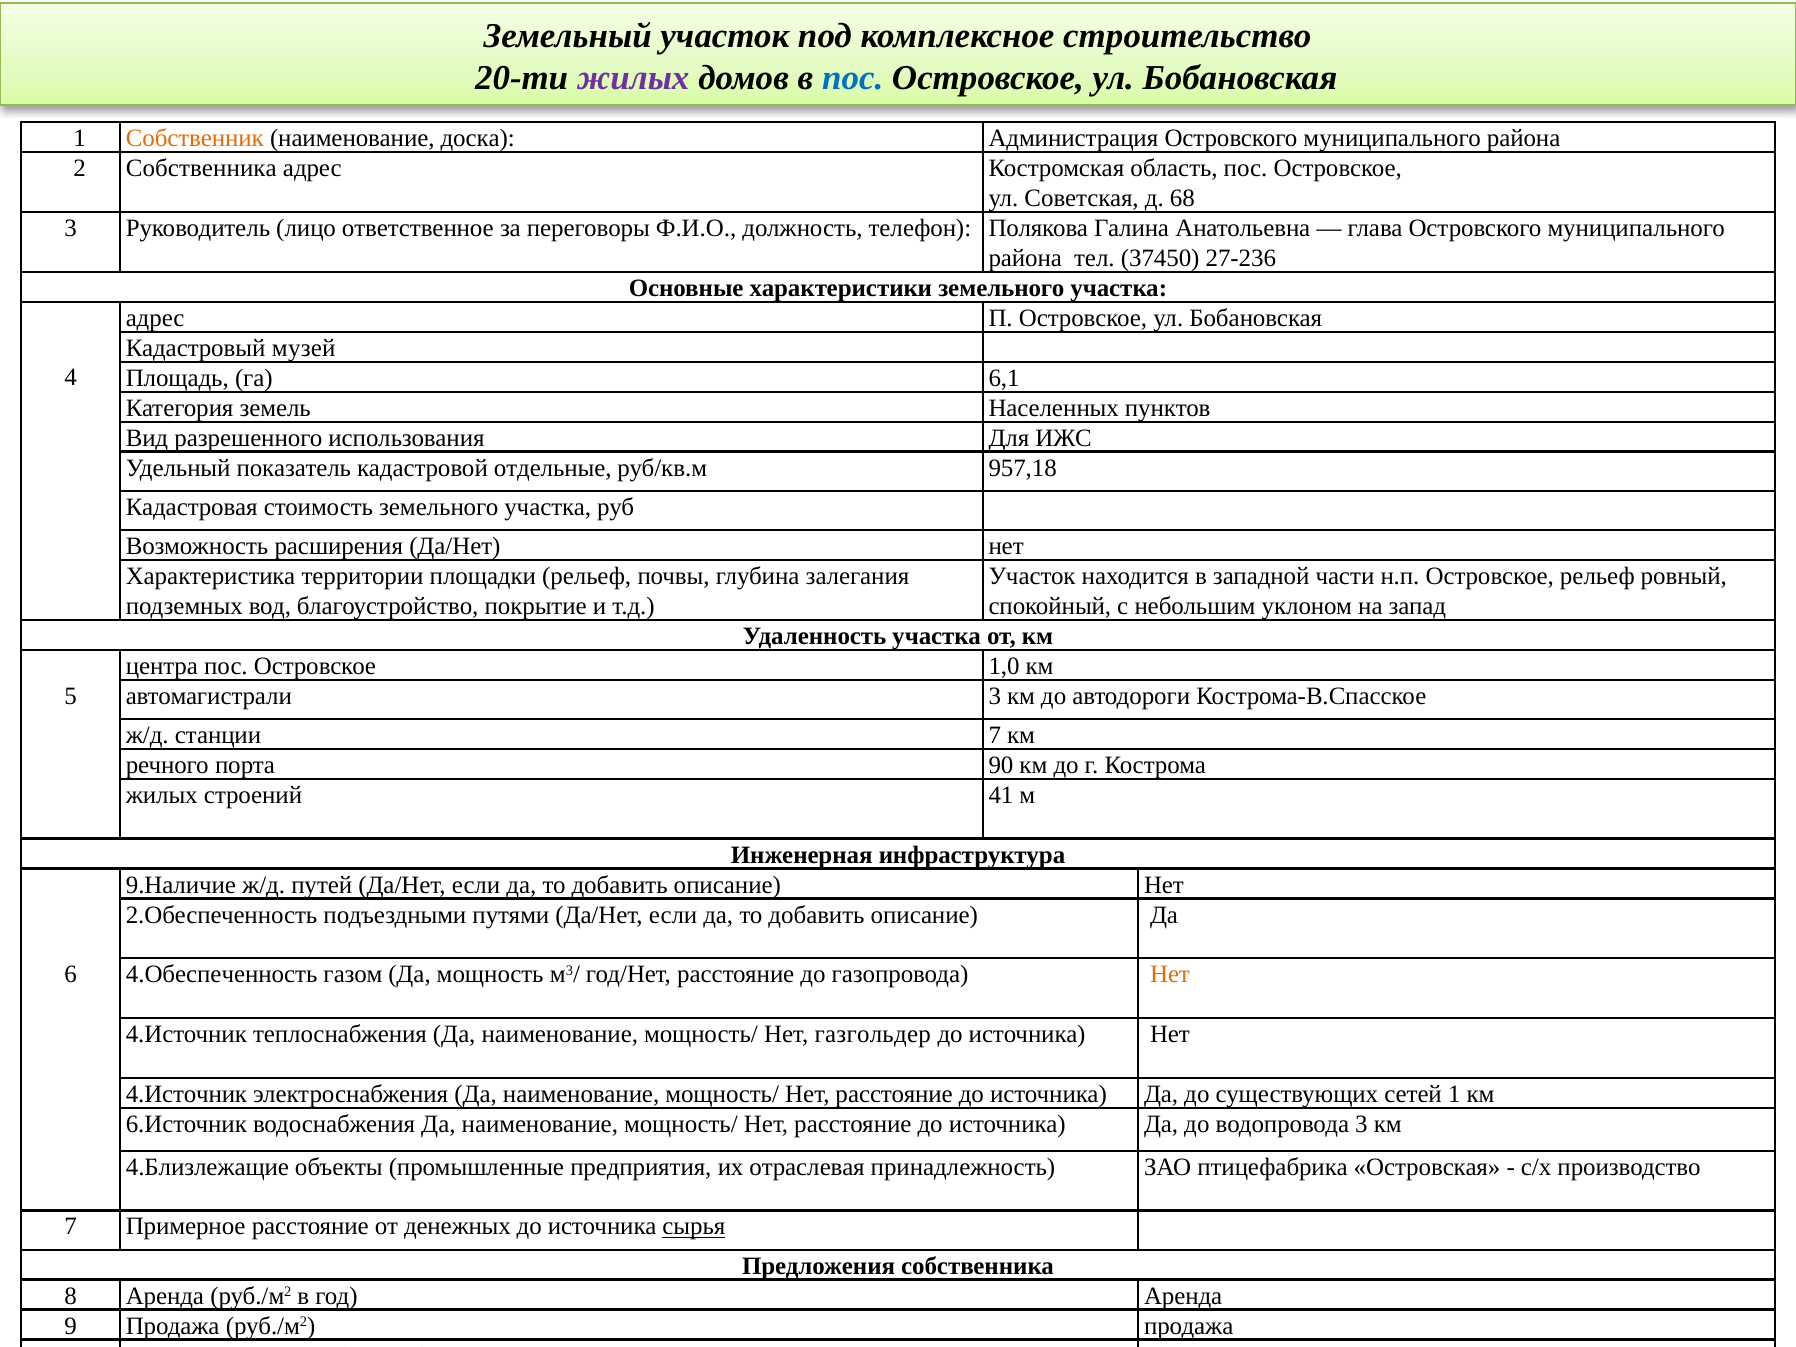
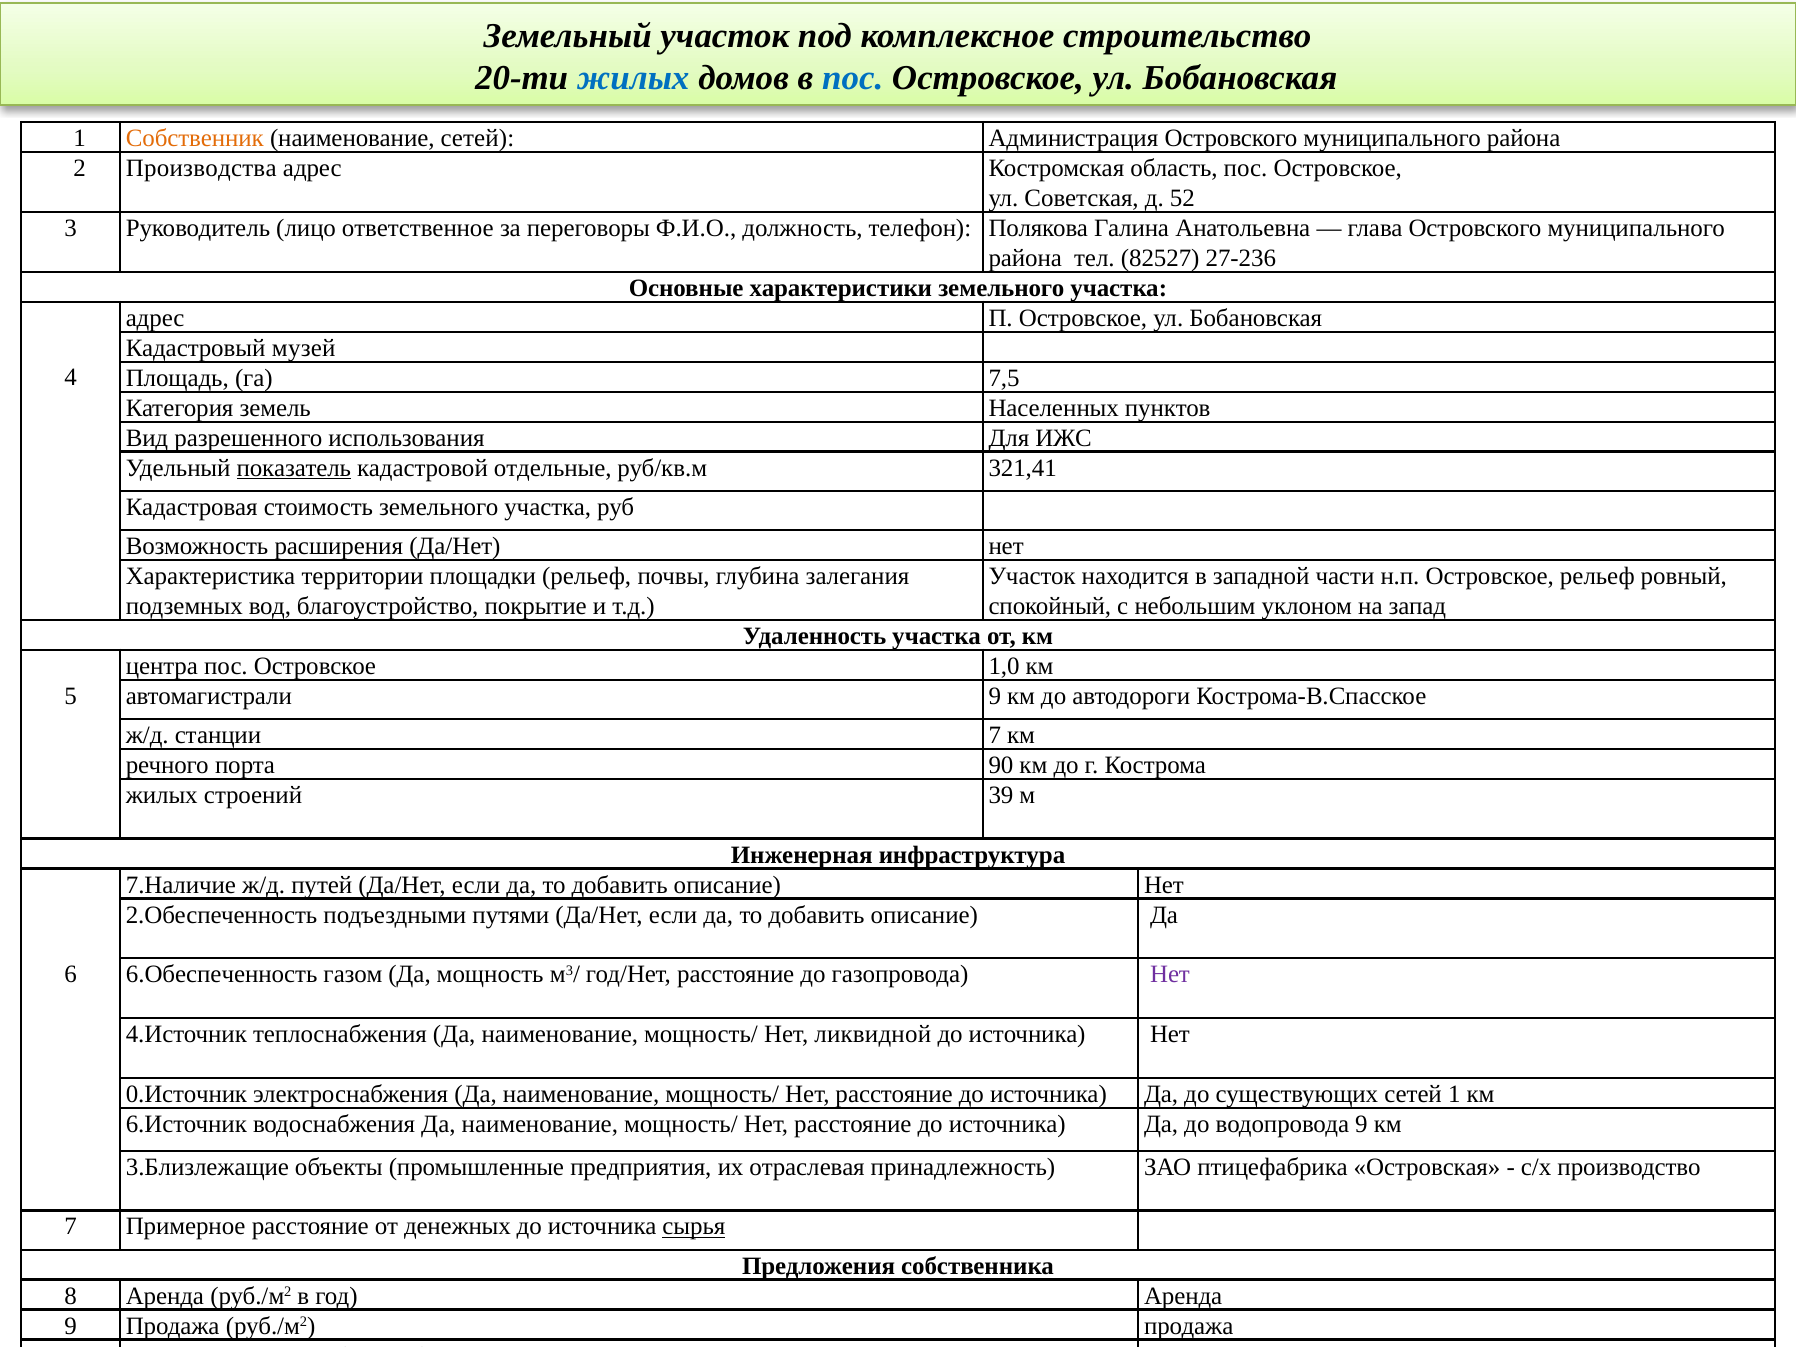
жилых at (633, 77) colour: purple -> blue
наименование доска: доска -> сетей
2 Собственника: Собственника -> Производства
68: 68 -> 52
37450: 37450 -> 82527
6,1: 6,1 -> 7,5
показатель underline: none -> present
957,18: 957,18 -> 321,41
автомагистрали 3: 3 -> 9
41: 41 -> 39
9.Наличие: 9.Наличие -> 7.Наличие
4.Обеспеченность: 4.Обеспеченность -> 6.Обеспеченность
Нет at (1170, 975) colour: orange -> purple
газгольдер: газгольдер -> ликвидной
4.Источник at (186, 1094): 4.Источник -> 0.Источник
водопровода 3: 3 -> 9
4.Близлежащие: 4.Близлежащие -> 3.Близлежащие
